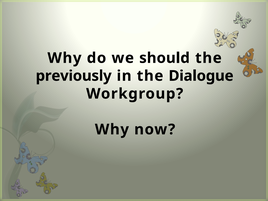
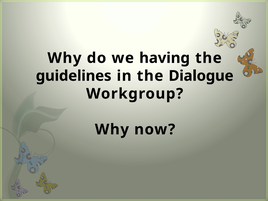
should: should -> having
previously: previously -> guidelines
